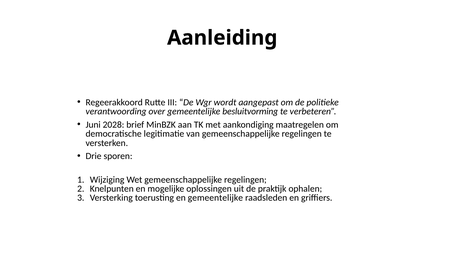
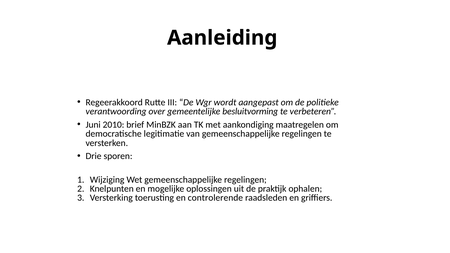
2028: 2028 -> 2010
en gemeentelijke: gemeentelijke -> controlerende
